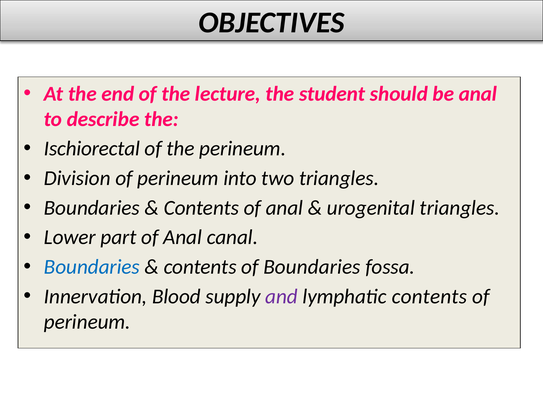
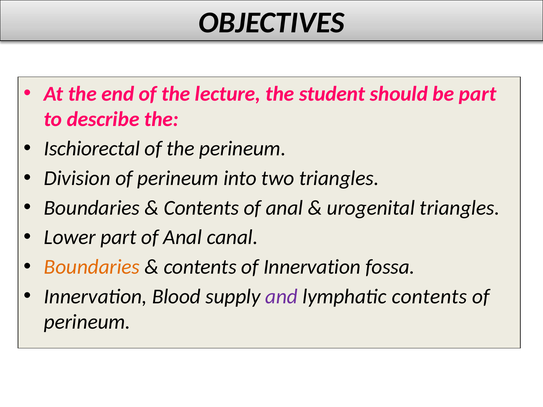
be anal: anal -> part
Boundaries at (92, 267) colour: blue -> orange
of Boundaries: Boundaries -> Innervation
